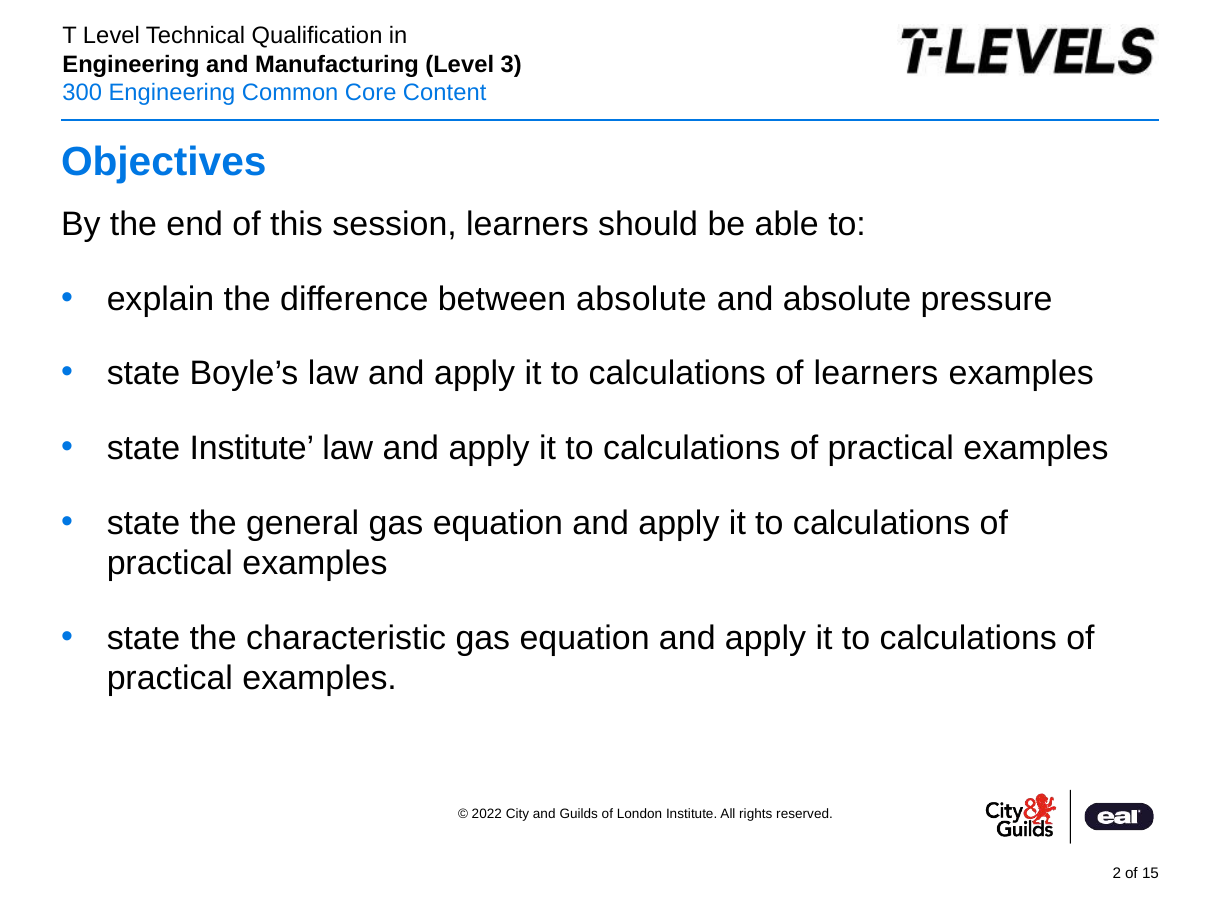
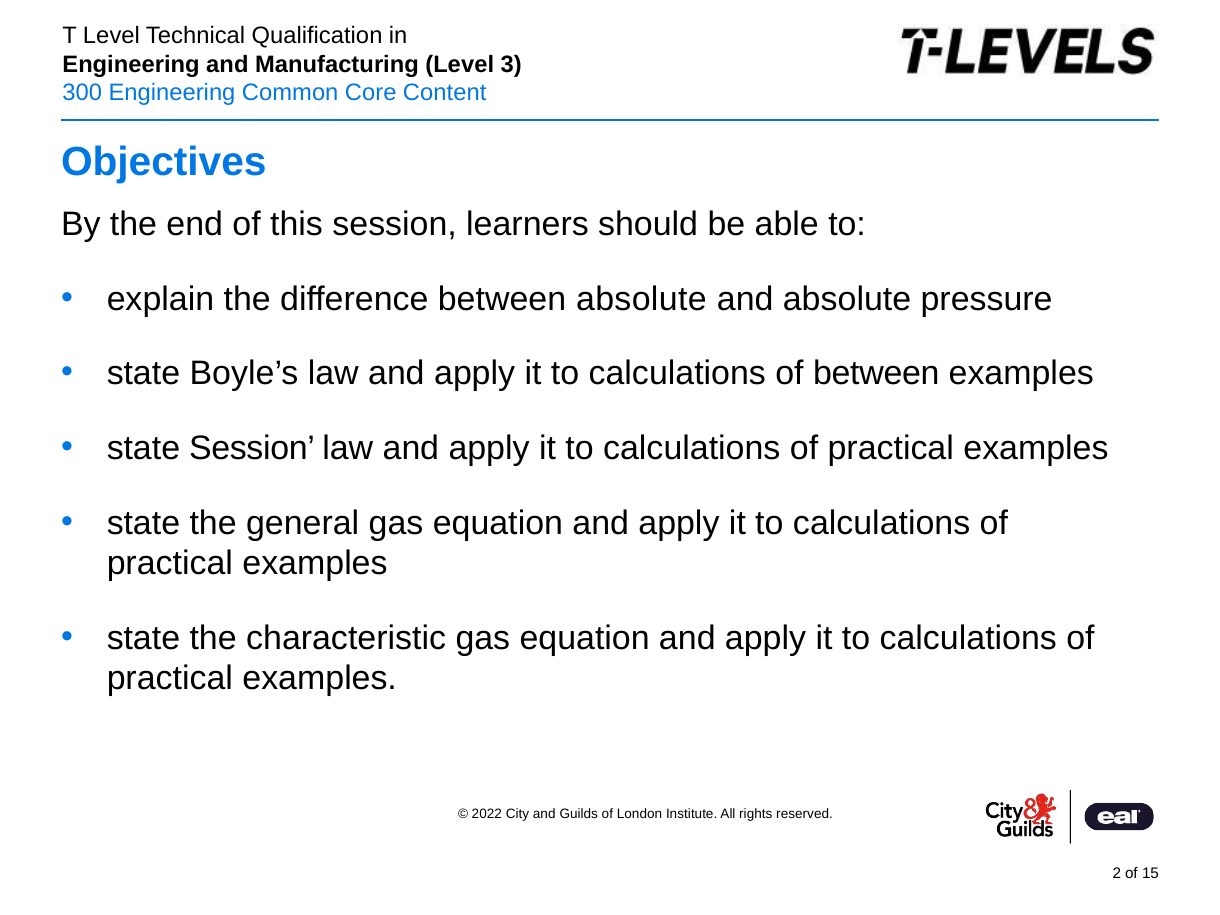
of learners: learners -> between
state Institute: Institute -> Session
